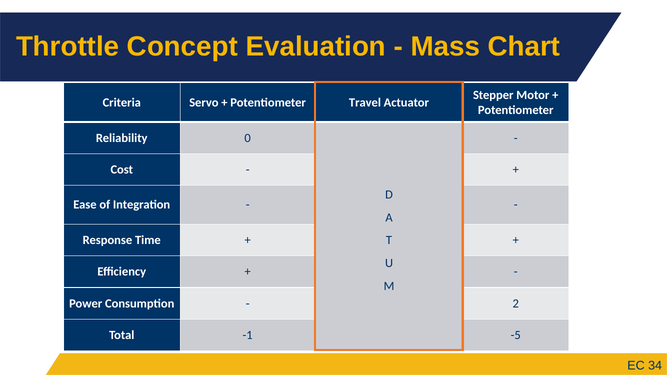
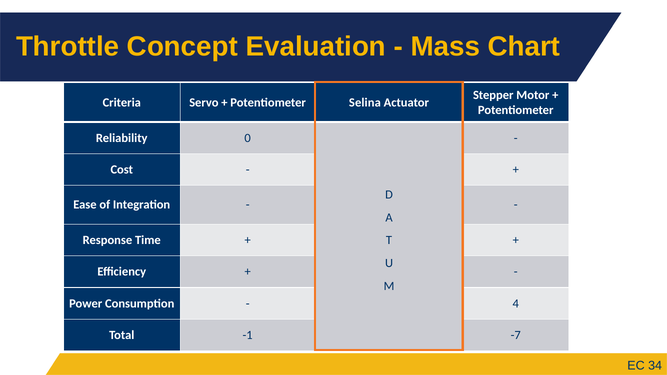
Travel: Travel -> Selina
2: 2 -> 4
-5: -5 -> -7
